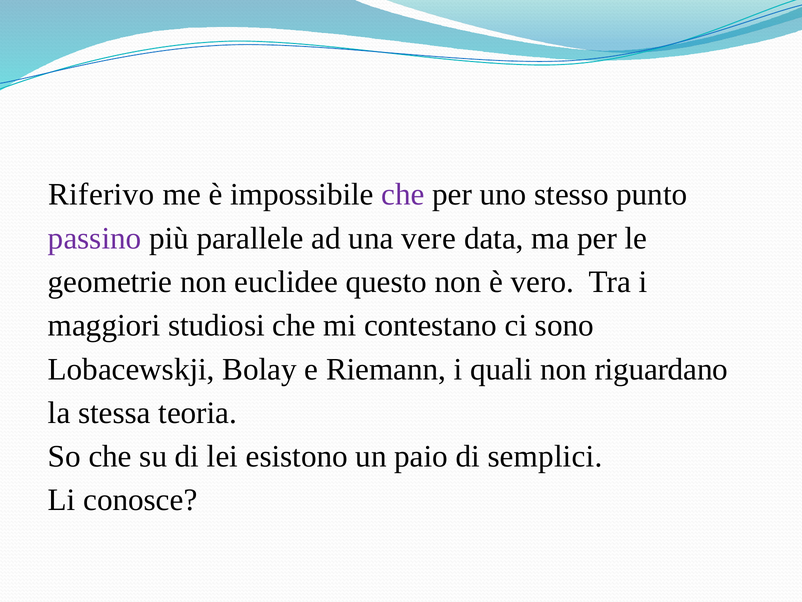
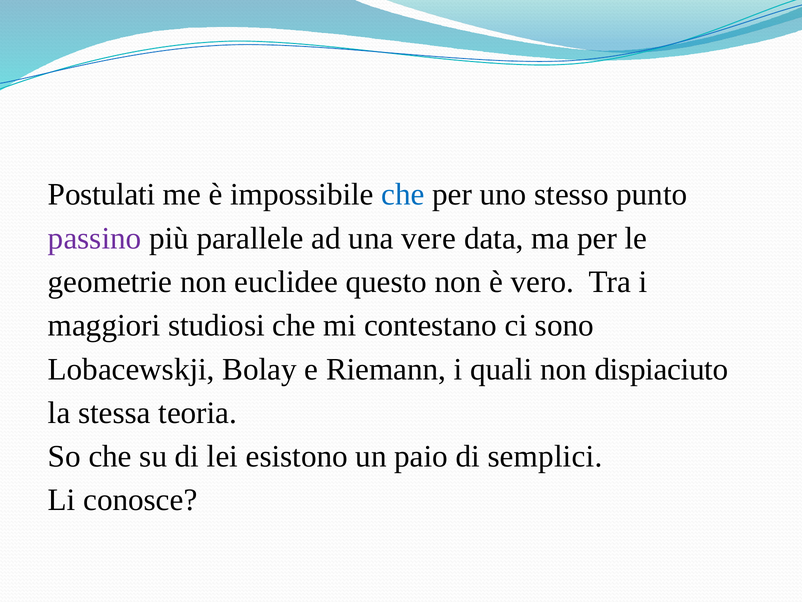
Riferivo: Riferivo -> Postulati
che at (403, 195) colour: purple -> blue
riguardano: riguardano -> dispiaciuto
